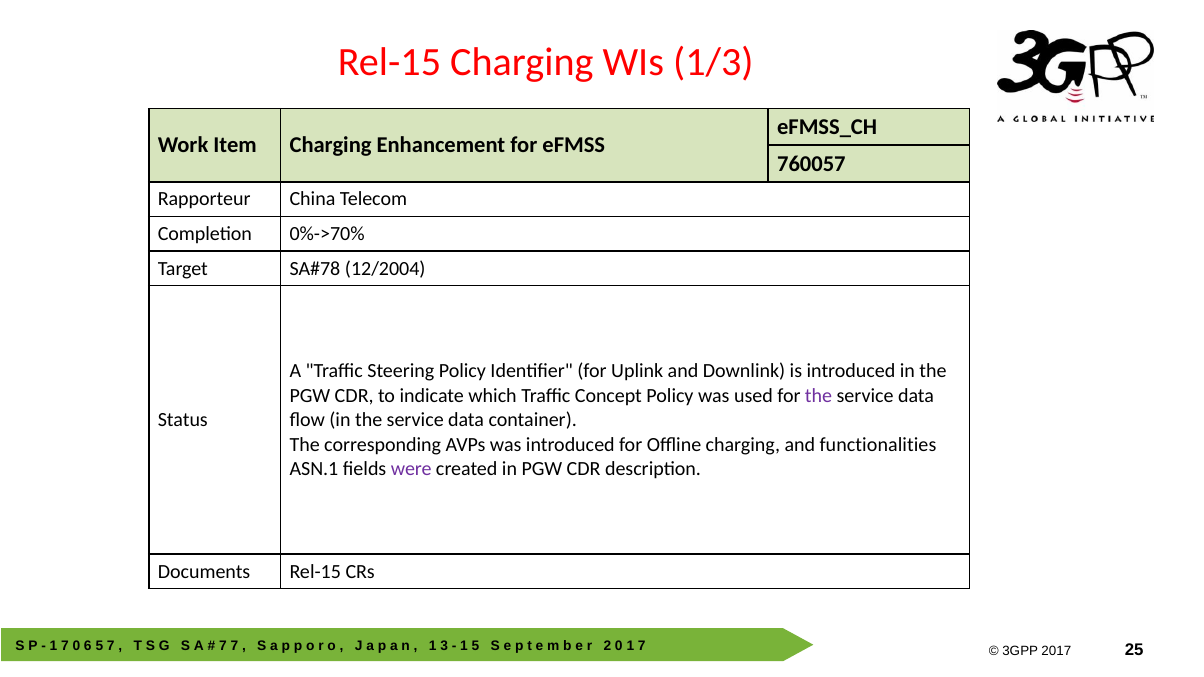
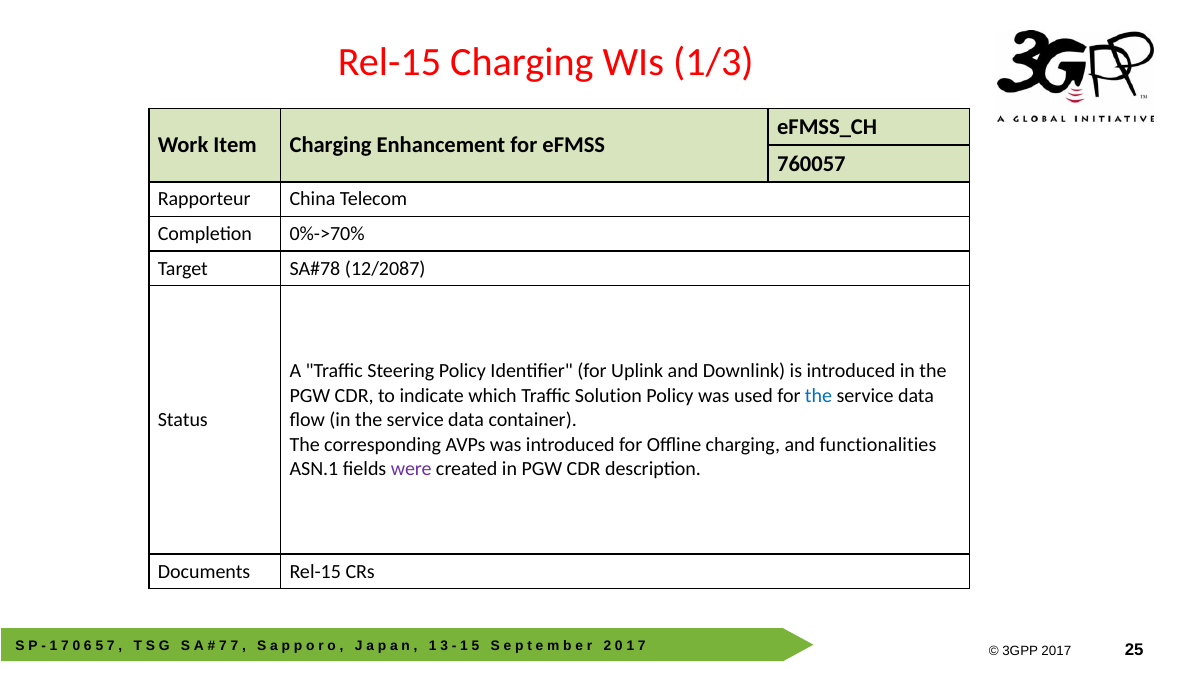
12/2004: 12/2004 -> 12/2087
Concept: Concept -> Solution
the at (819, 396) colour: purple -> blue
